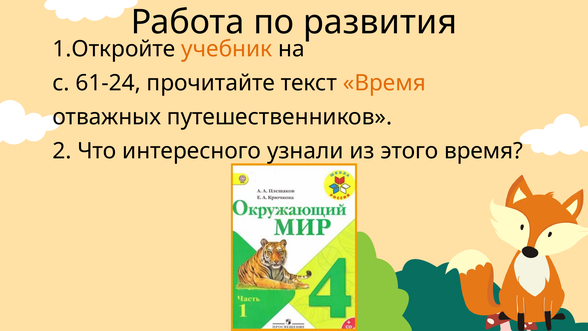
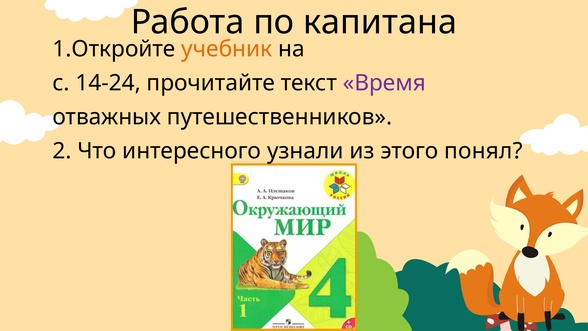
развития: развития -> капитана
61-24: 61-24 -> 14-24
Время at (384, 83) colour: orange -> purple
этого время: время -> понял
